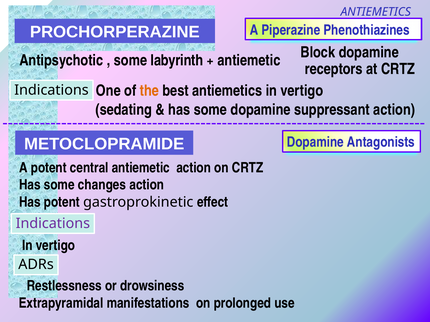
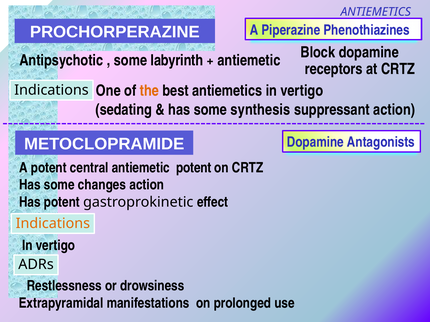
some dopamine: dopamine -> synthesis
antiemetic action: action -> potent
Indications at (53, 224) colour: purple -> orange
